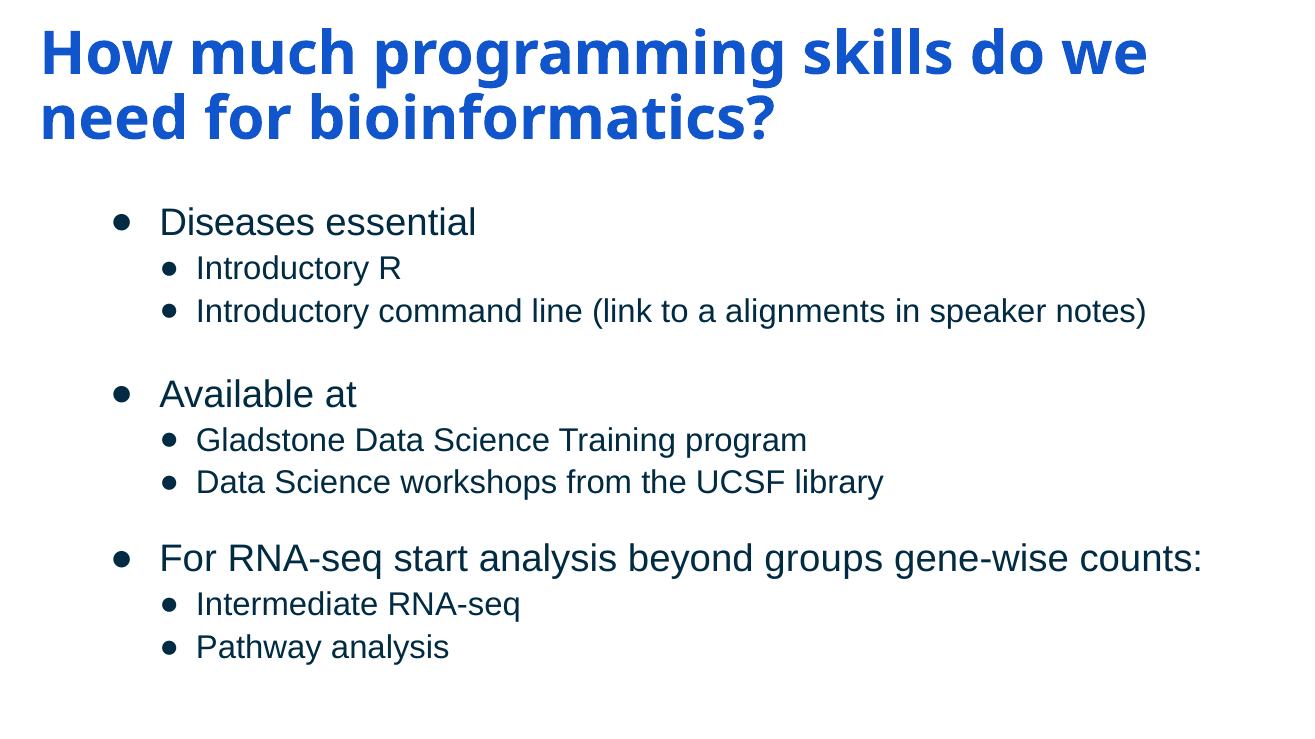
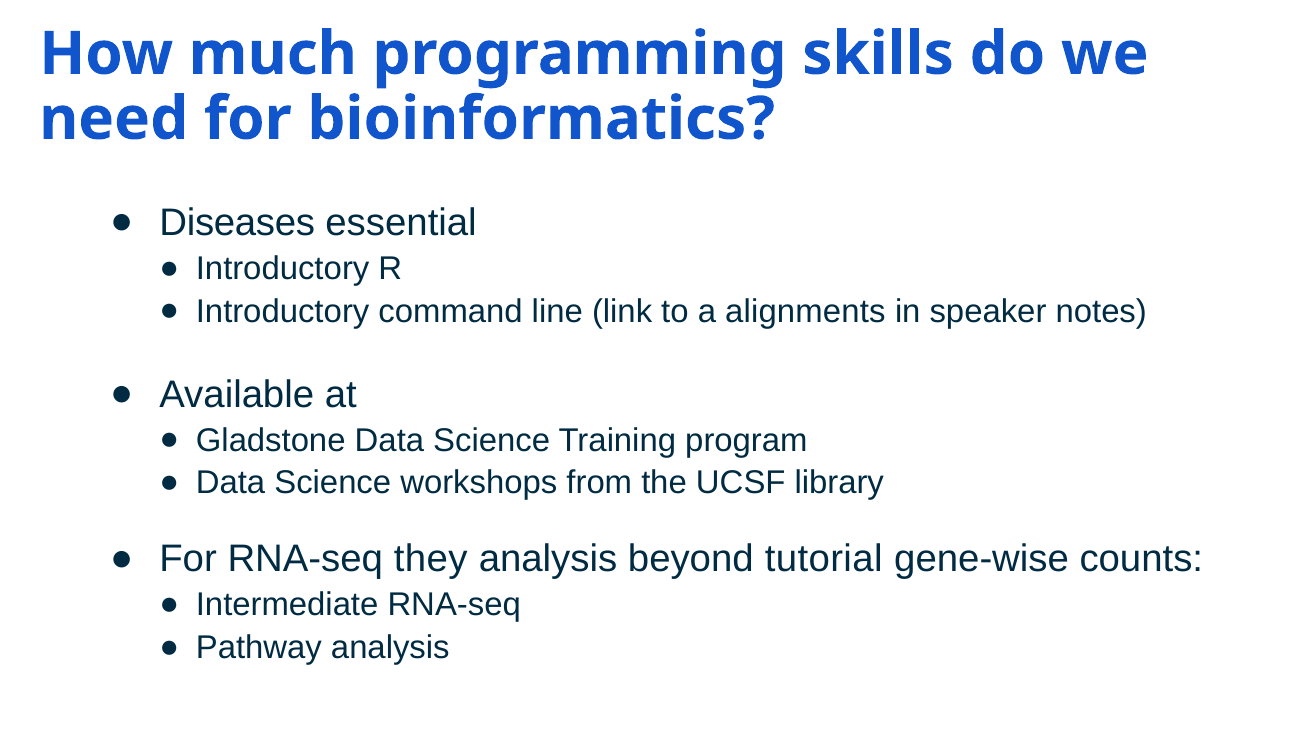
start: start -> they
groups: groups -> tutorial
